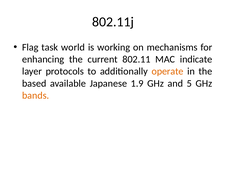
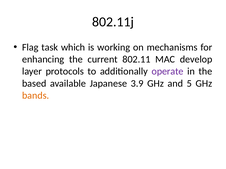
world: world -> which
indicate: indicate -> develop
operate colour: orange -> purple
1.9: 1.9 -> 3.9
